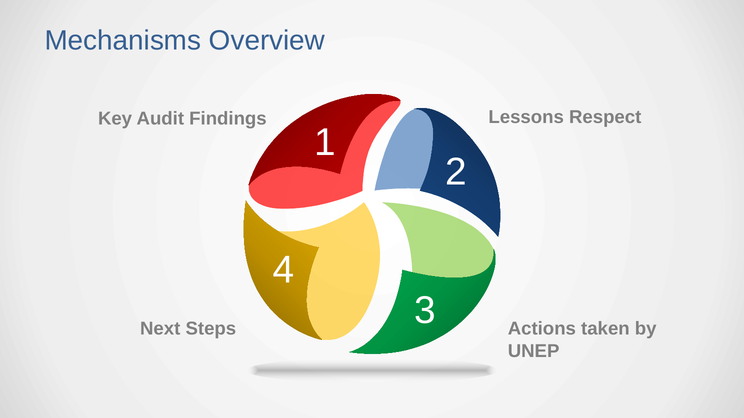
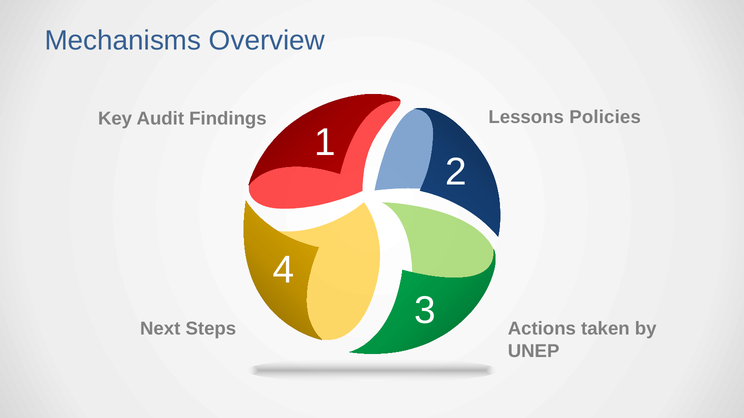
Respect: Respect -> Policies
